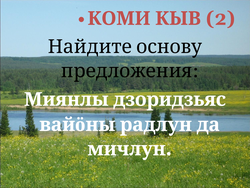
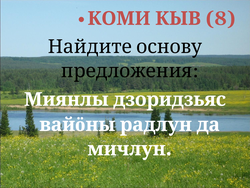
2: 2 -> 8
